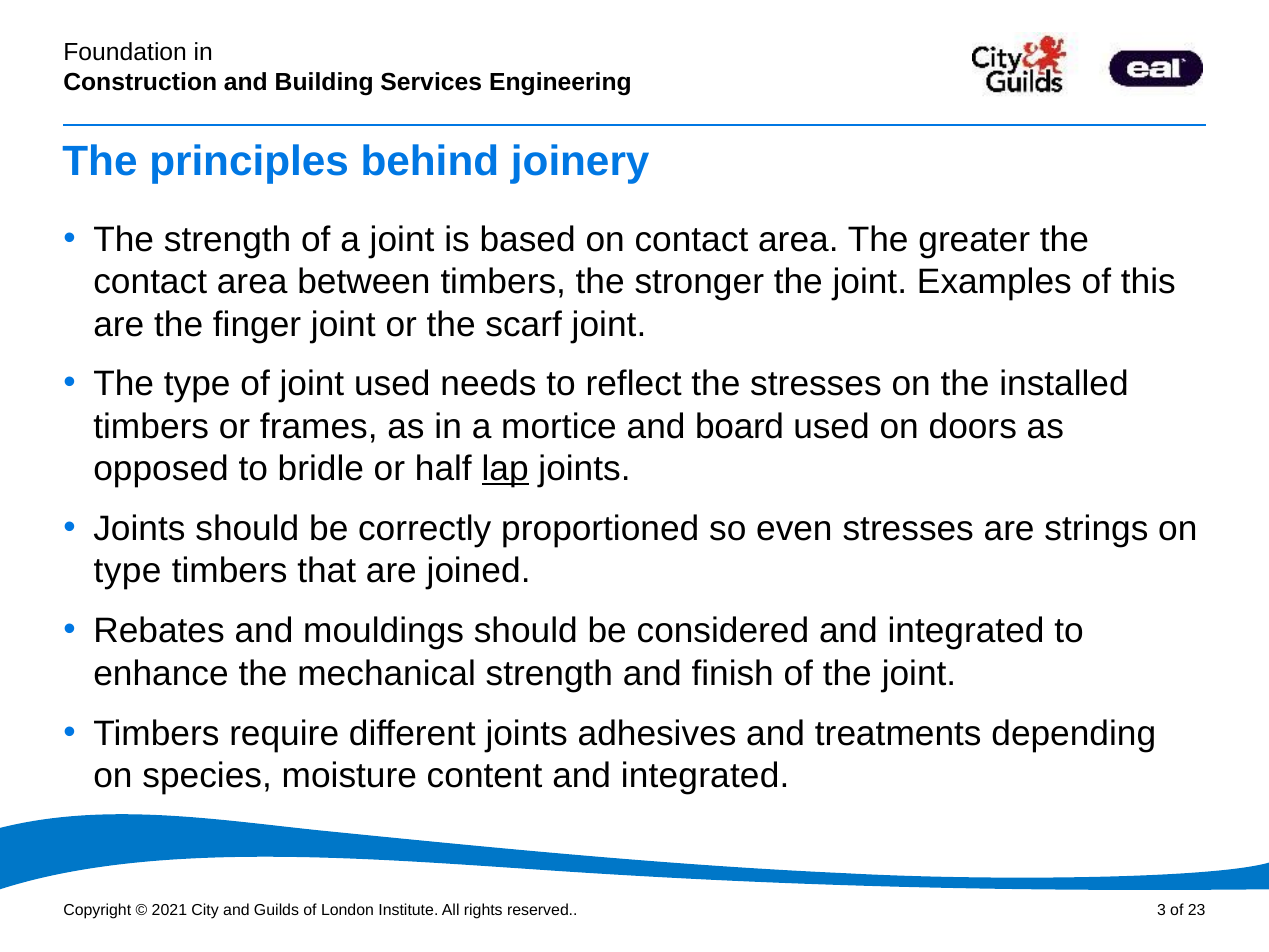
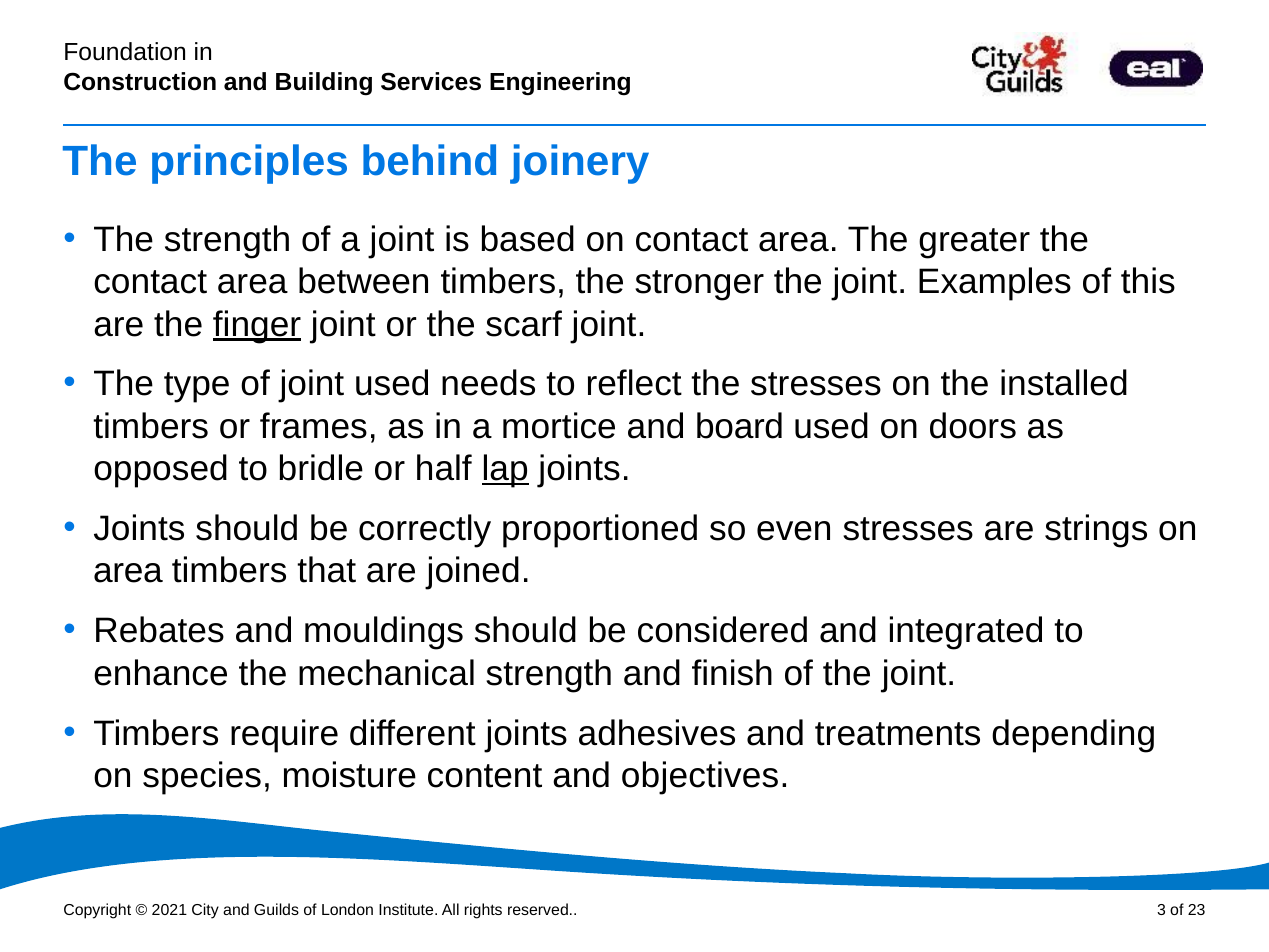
finger underline: none -> present
type at (128, 571): type -> area
content and integrated: integrated -> objectives
